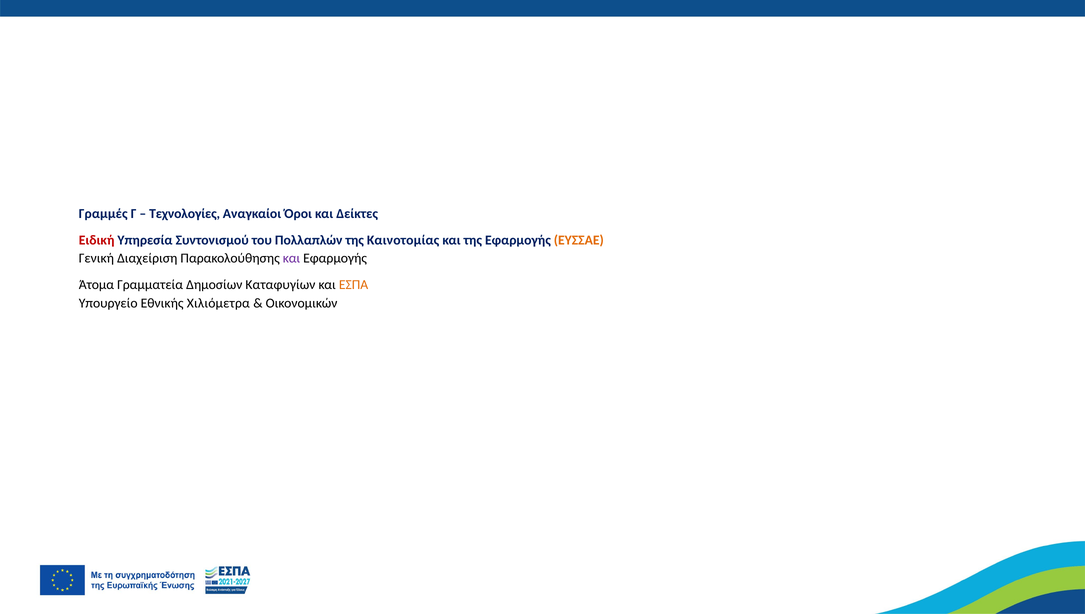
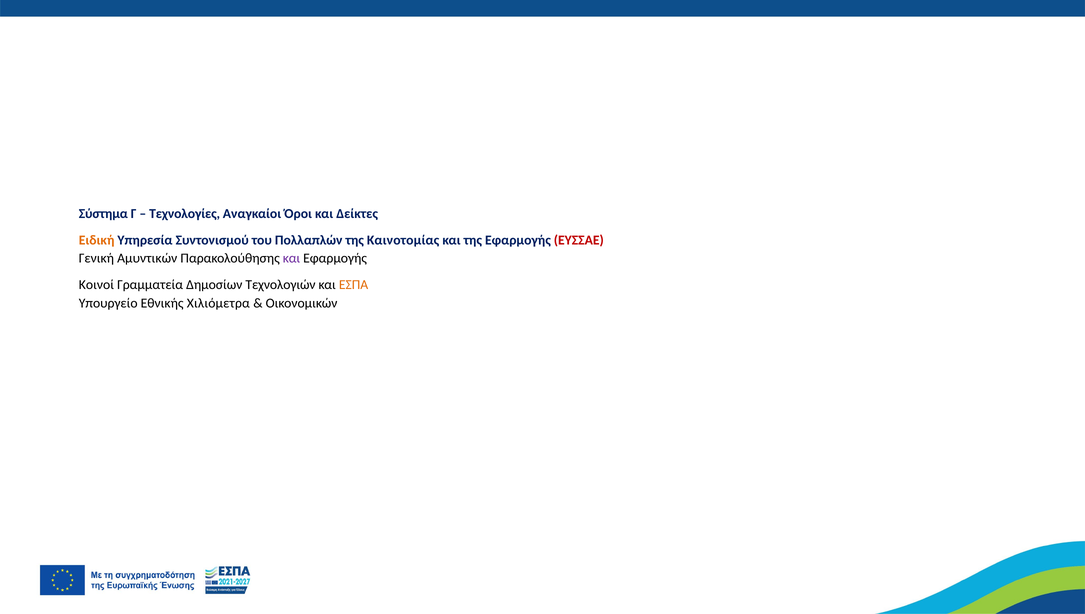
Γραμμές: Γραμμές -> Σύστημα
Ειδική colour: red -> orange
ΕΥΣΣΑΕ colour: orange -> red
Διαχείριση: Διαχείριση -> Αμυντικών
Άτομα: Άτομα -> Κοινοί
Καταφυγίων: Καταφυγίων -> Τεχνολογιών
